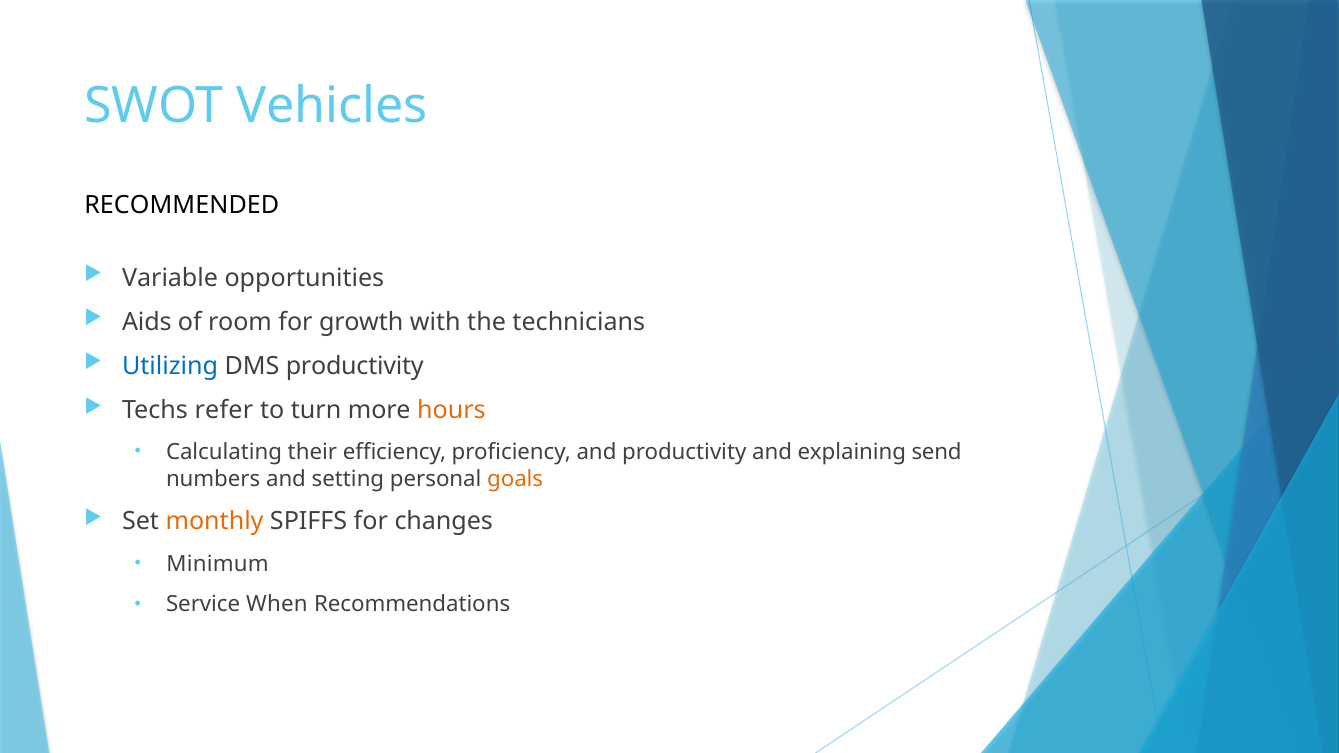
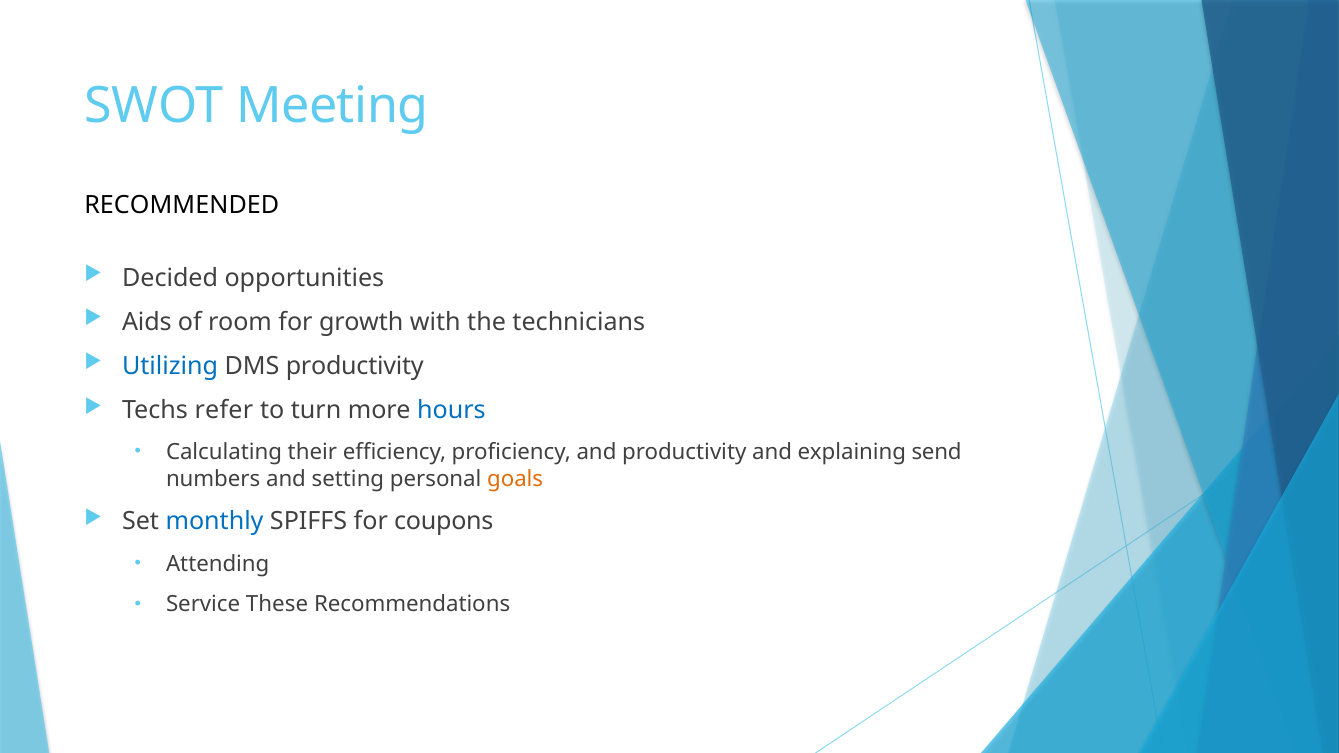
Vehicles: Vehicles -> Meeting
Variable: Variable -> Decided
hours colour: orange -> blue
monthly colour: orange -> blue
changes: changes -> coupons
Minimum: Minimum -> Attending
When: When -> These
